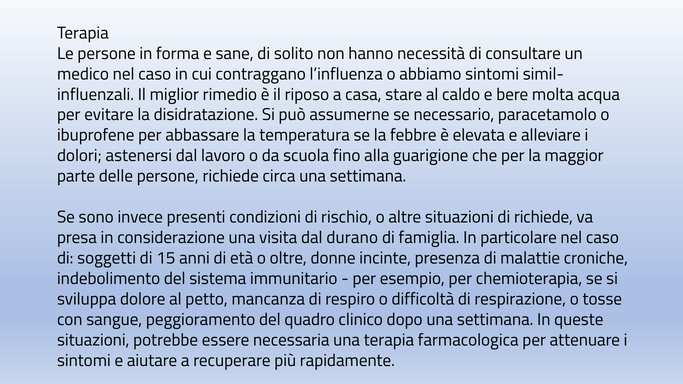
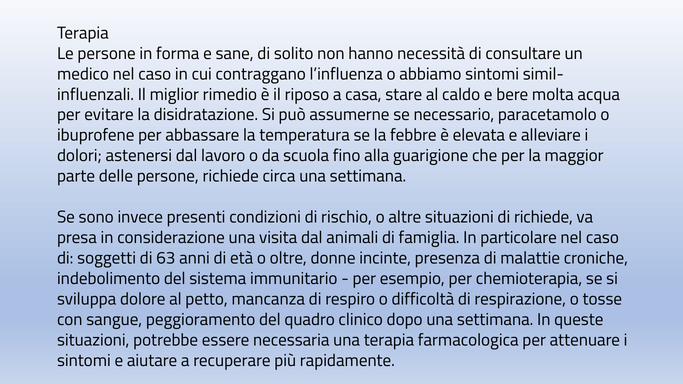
durano: durano -> animali
15: 15 -> 63
